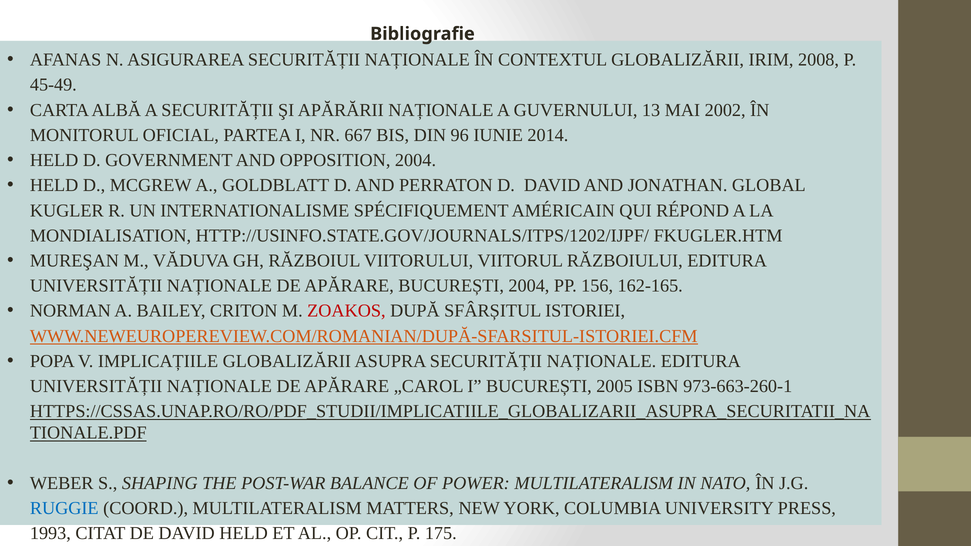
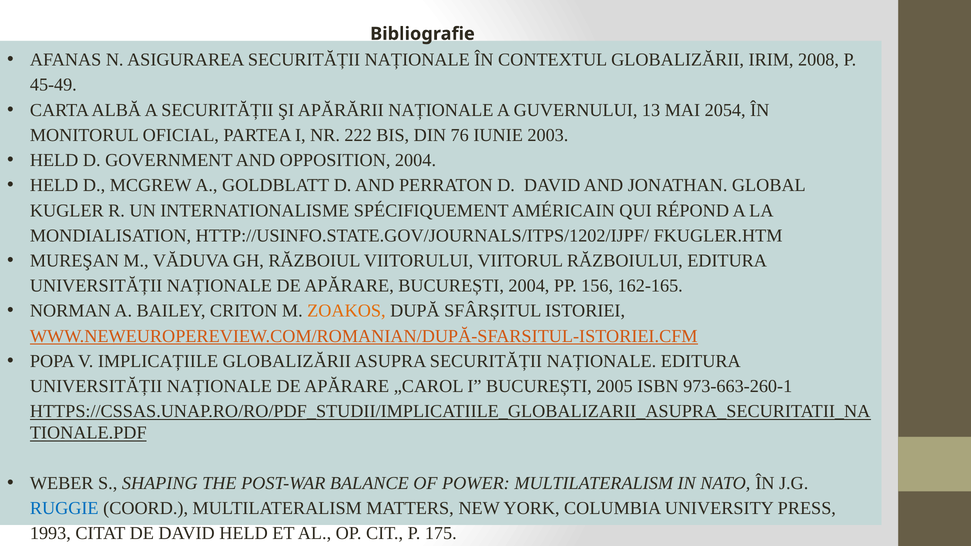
2002: 2002 -> 2054
667: 667 -> 222
96: 96 -> 76
2014: 2014 -> 2003
ZOAKOS colour: red -> orange
